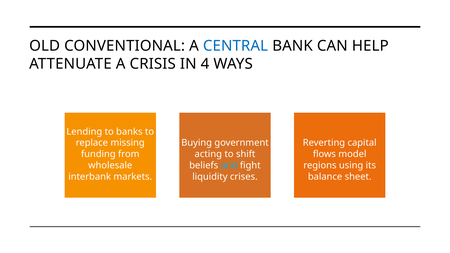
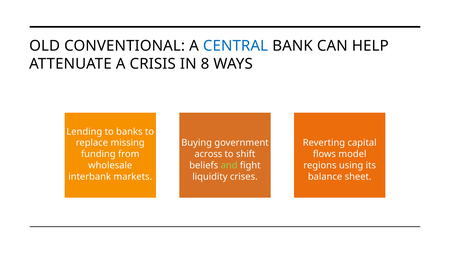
4: 4 -> 8
acting: acting -> across
and colour: light blue -> light green
